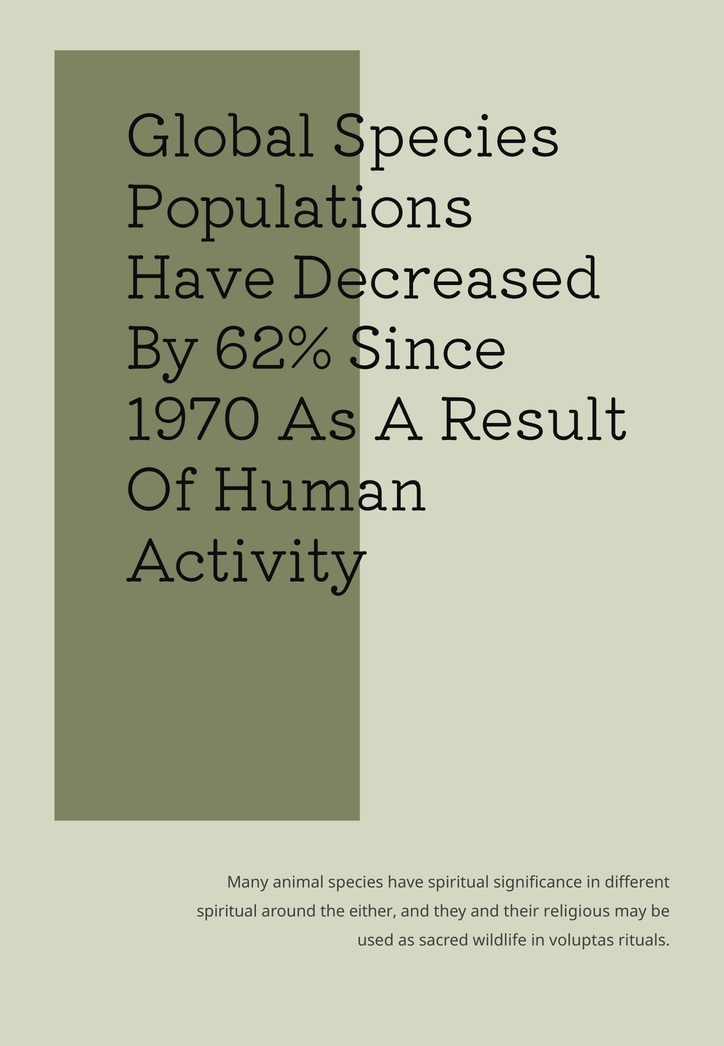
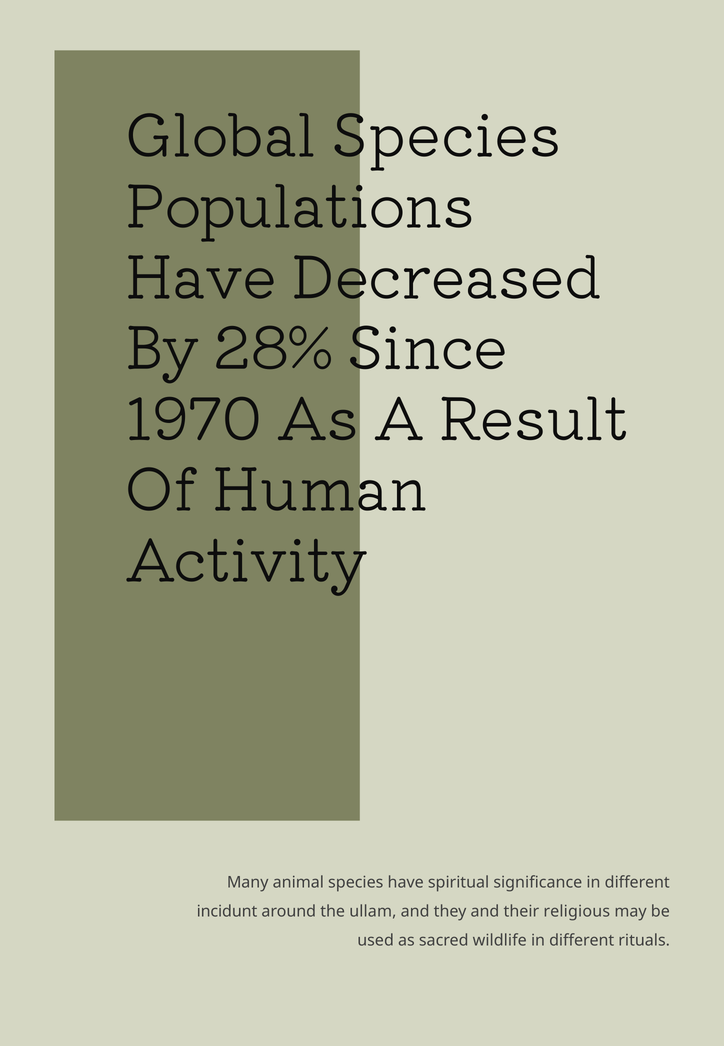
62%: 62% -> 28%
spiritual at (227, 911): spiritual -> incidunt
either: either -> ullam
voluptas at (582, 940): voluptas -> different
